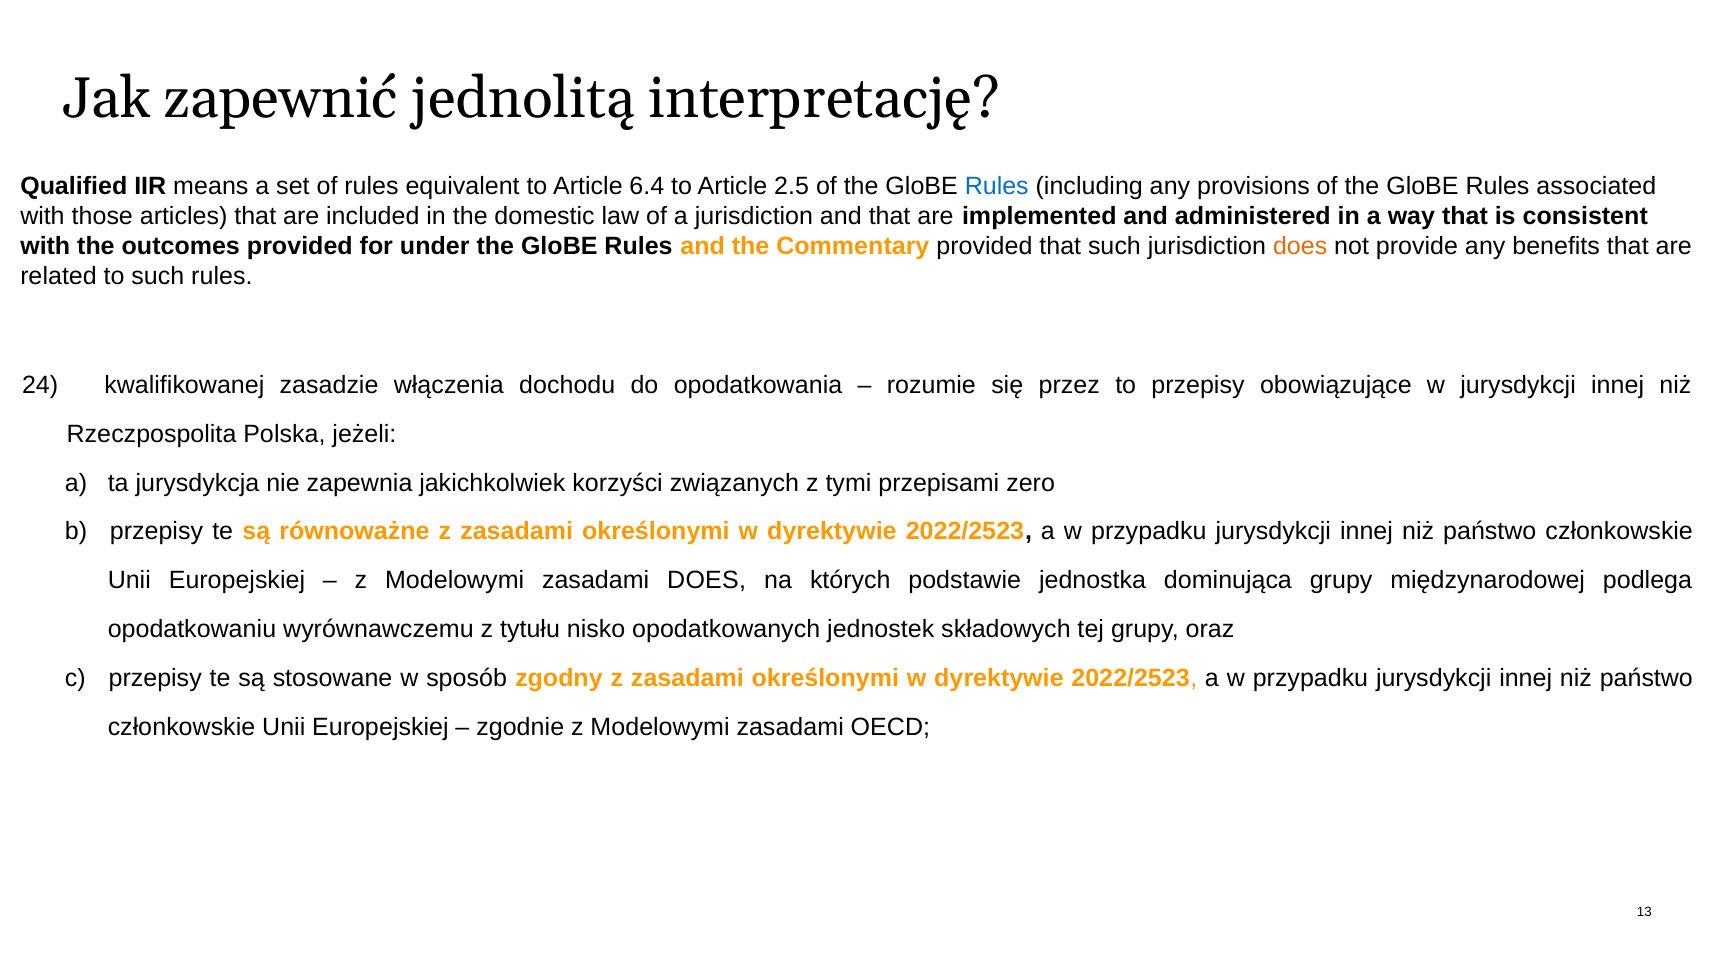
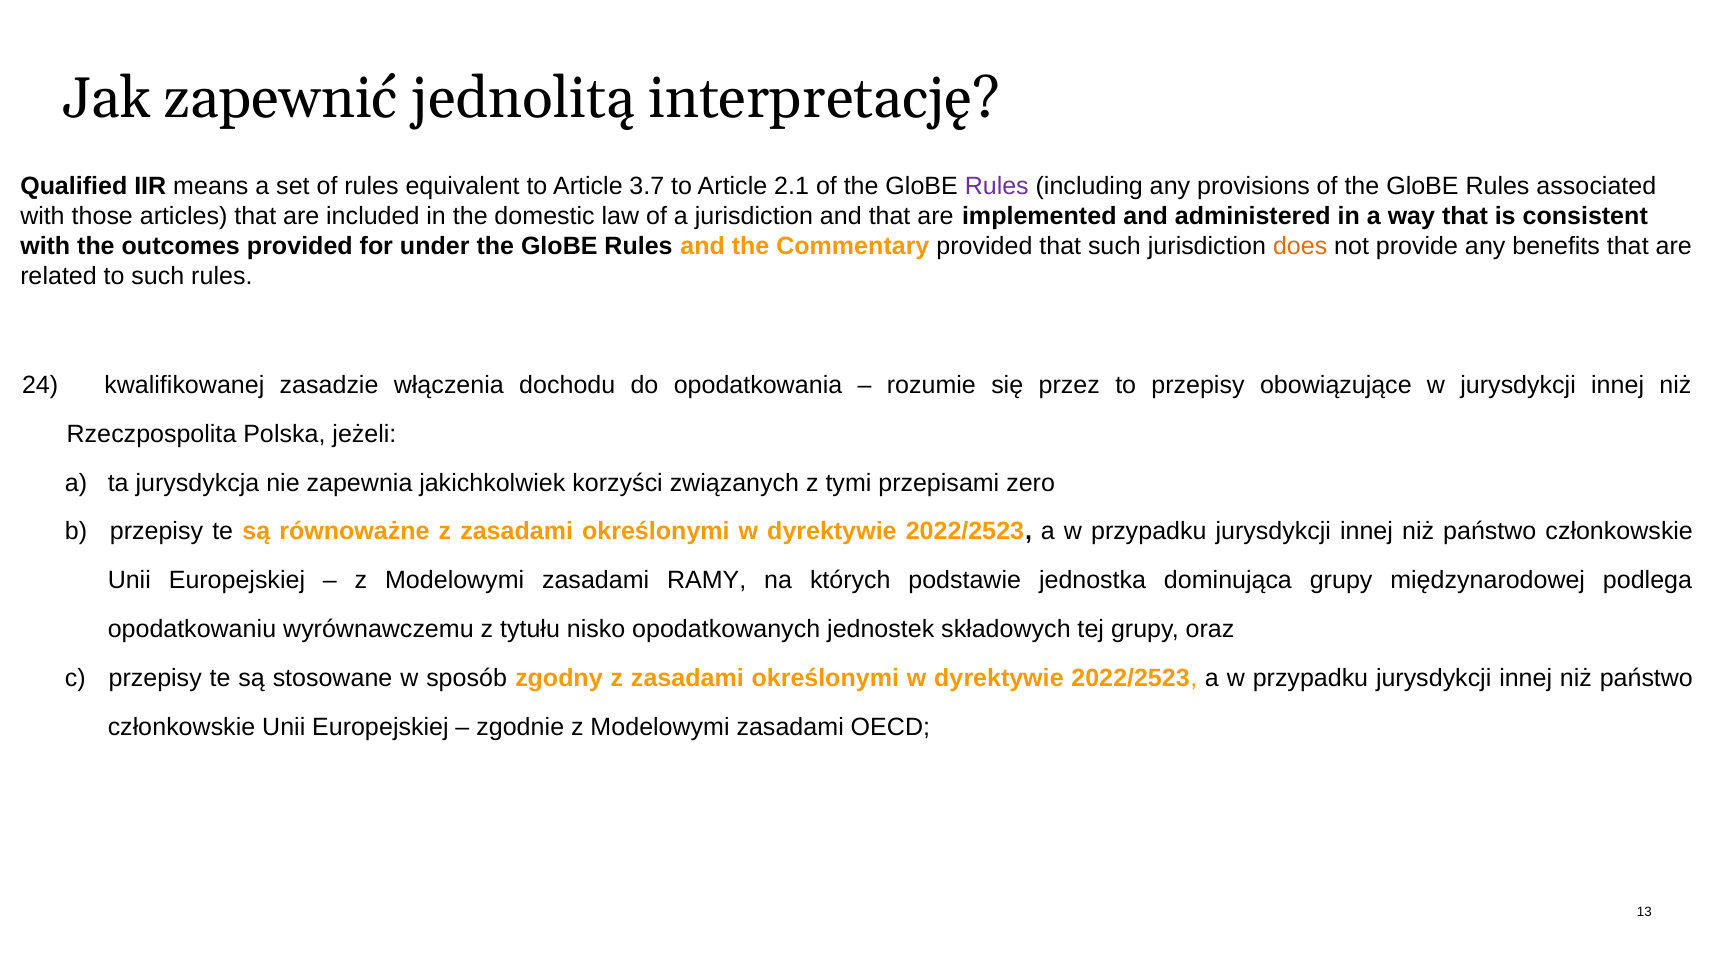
6.4: 6.4 -> 3.7
2.5: 2.5 -> 2.1
Rules at (997, 186) colour: blue -> purple
zasadami DOES: DOES -> RAMY
